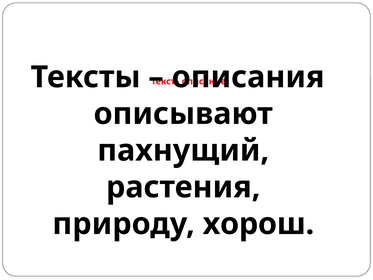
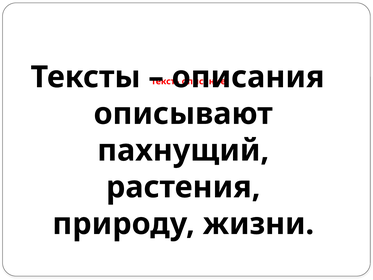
хорош: хорош -> жизни
